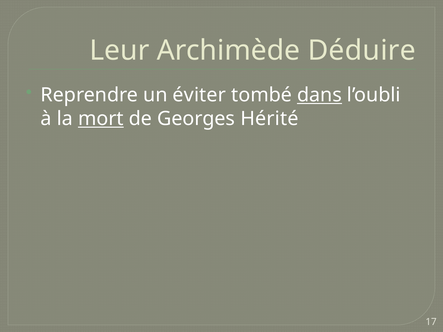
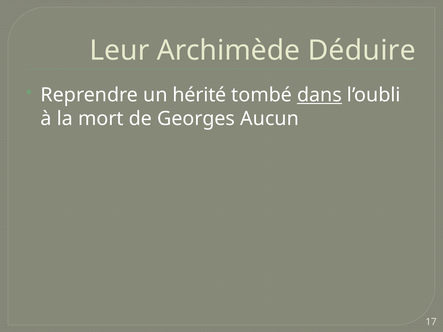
éviter: éviter -> hérité
mort underline: present -> none
Hérité: Hérité -> Aucun
